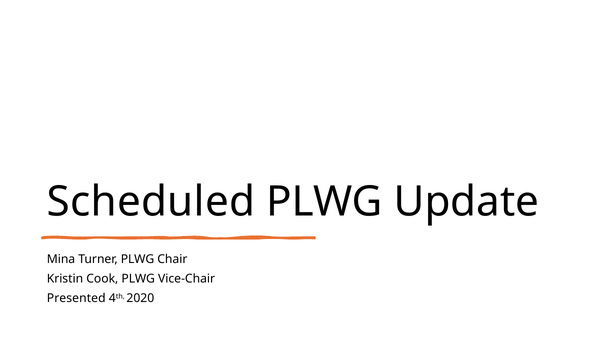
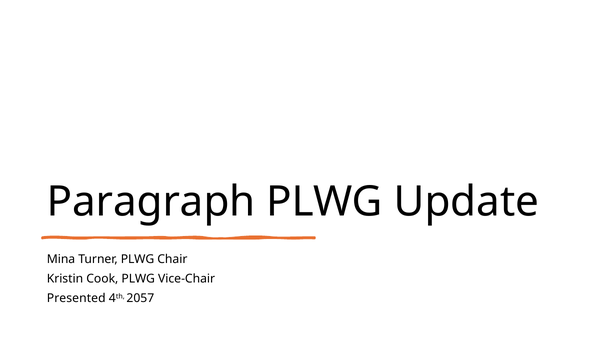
Scheduled: Scheduled -> Paragraph
2020: 2020 -> 2057
